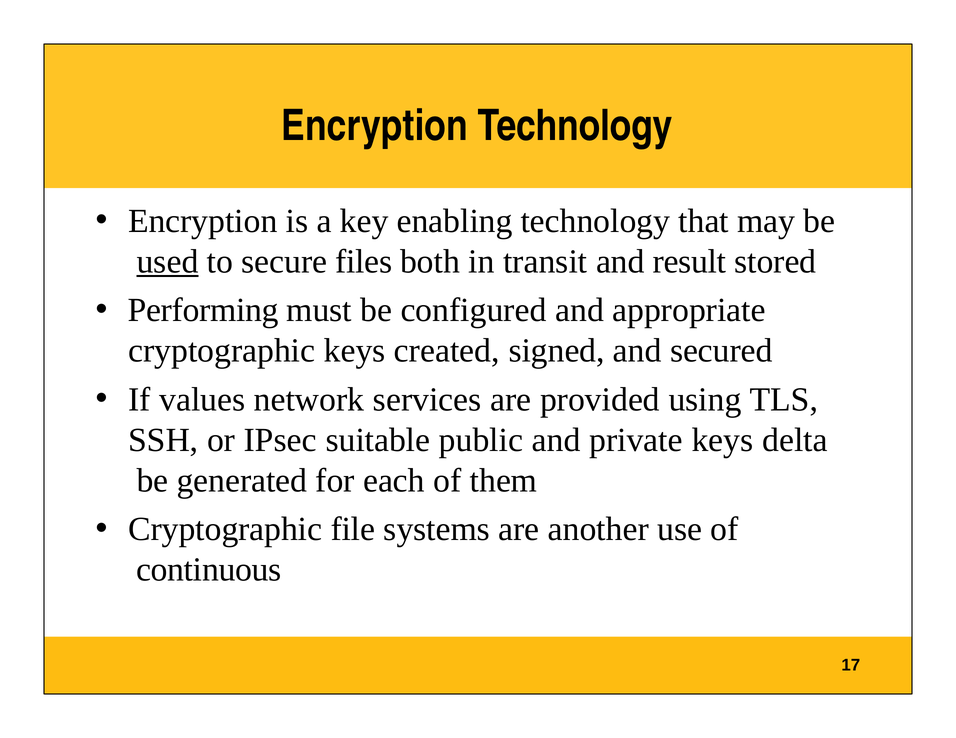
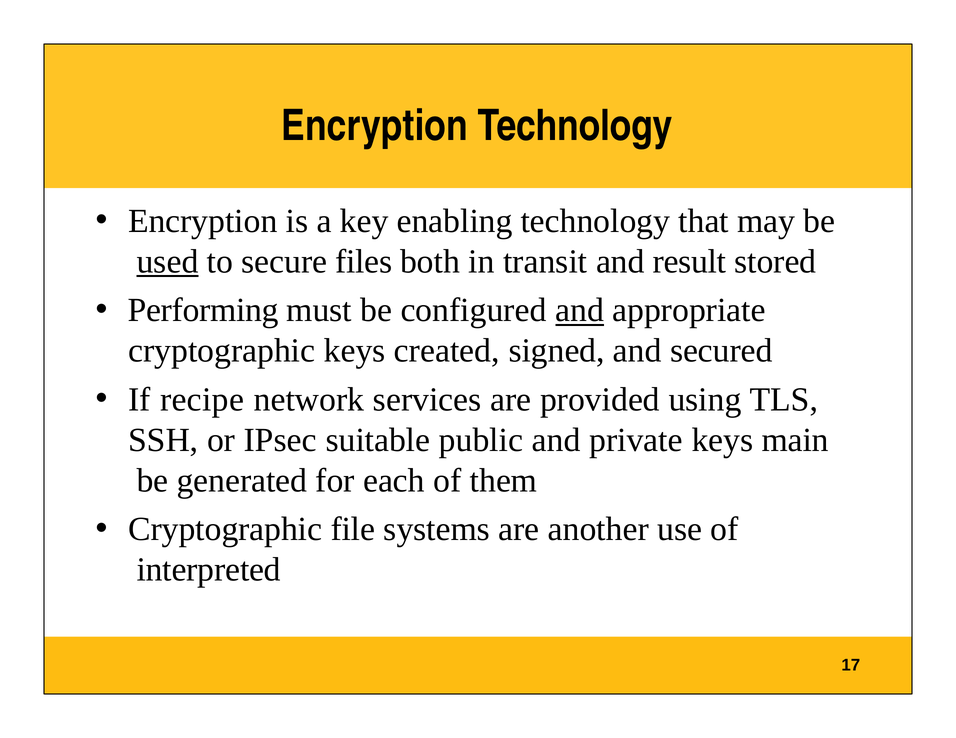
and at (580, 311) underline: none -> present
values: values -> recipe
delta: delta -> main
continuous: continuous -> interpreted
